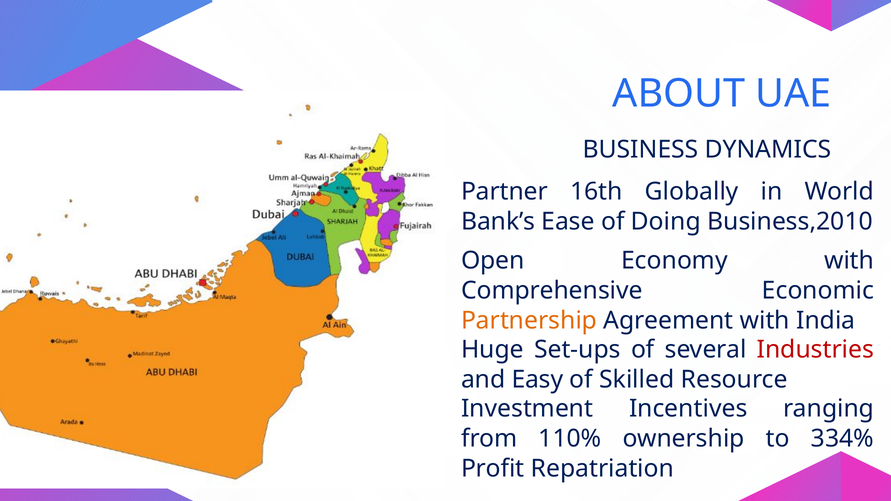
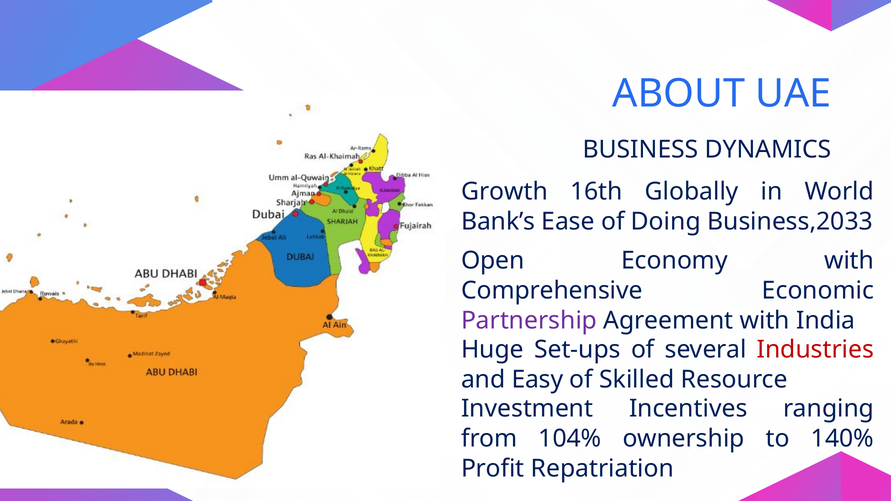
Partner: Partner -> Growth
Business,2010: Business,2010 -> Business,2033
Partnership colour: orange -> purple
110%: 110% -> 104%
334%: 334% -> 140%
